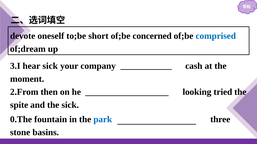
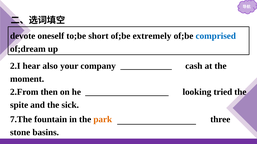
concerned: concerned -> extremely
3.I: 3.I -> 2.I
hear sick: sick -> also
0.The: 0.The -> 7.The
park colour: blue -> orange
